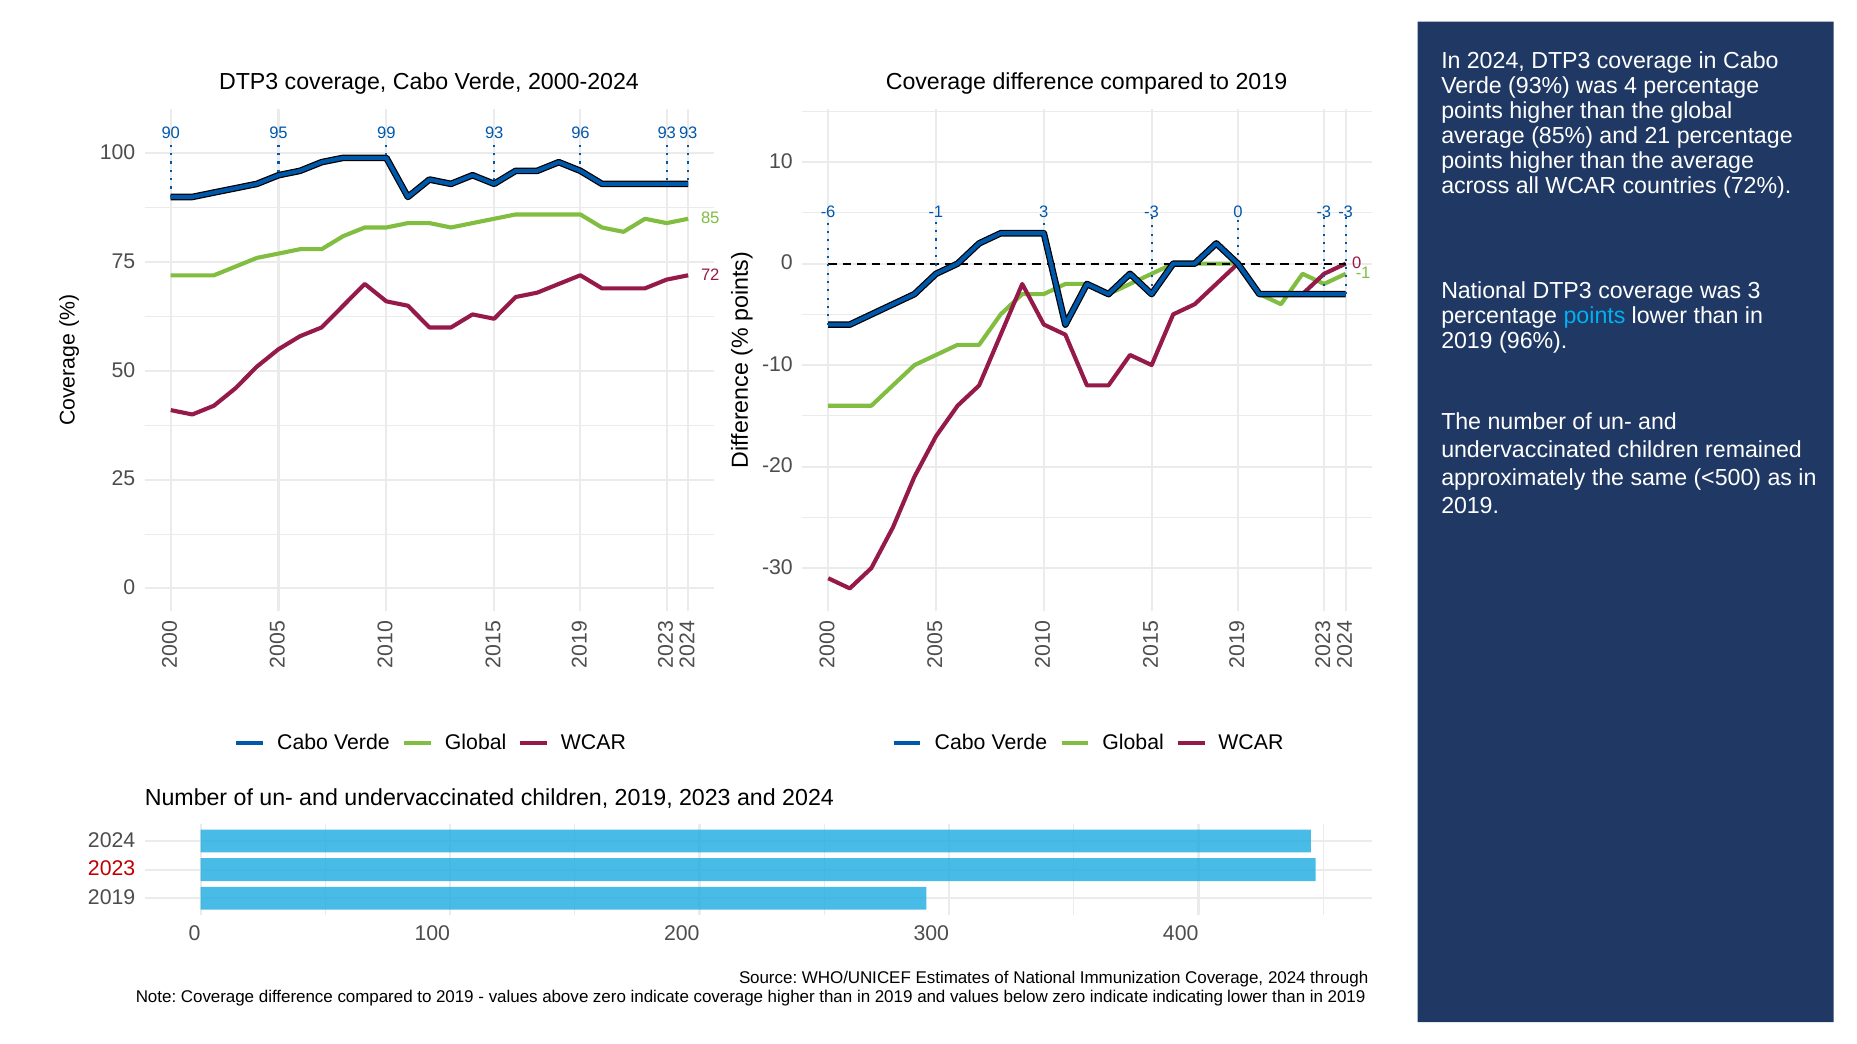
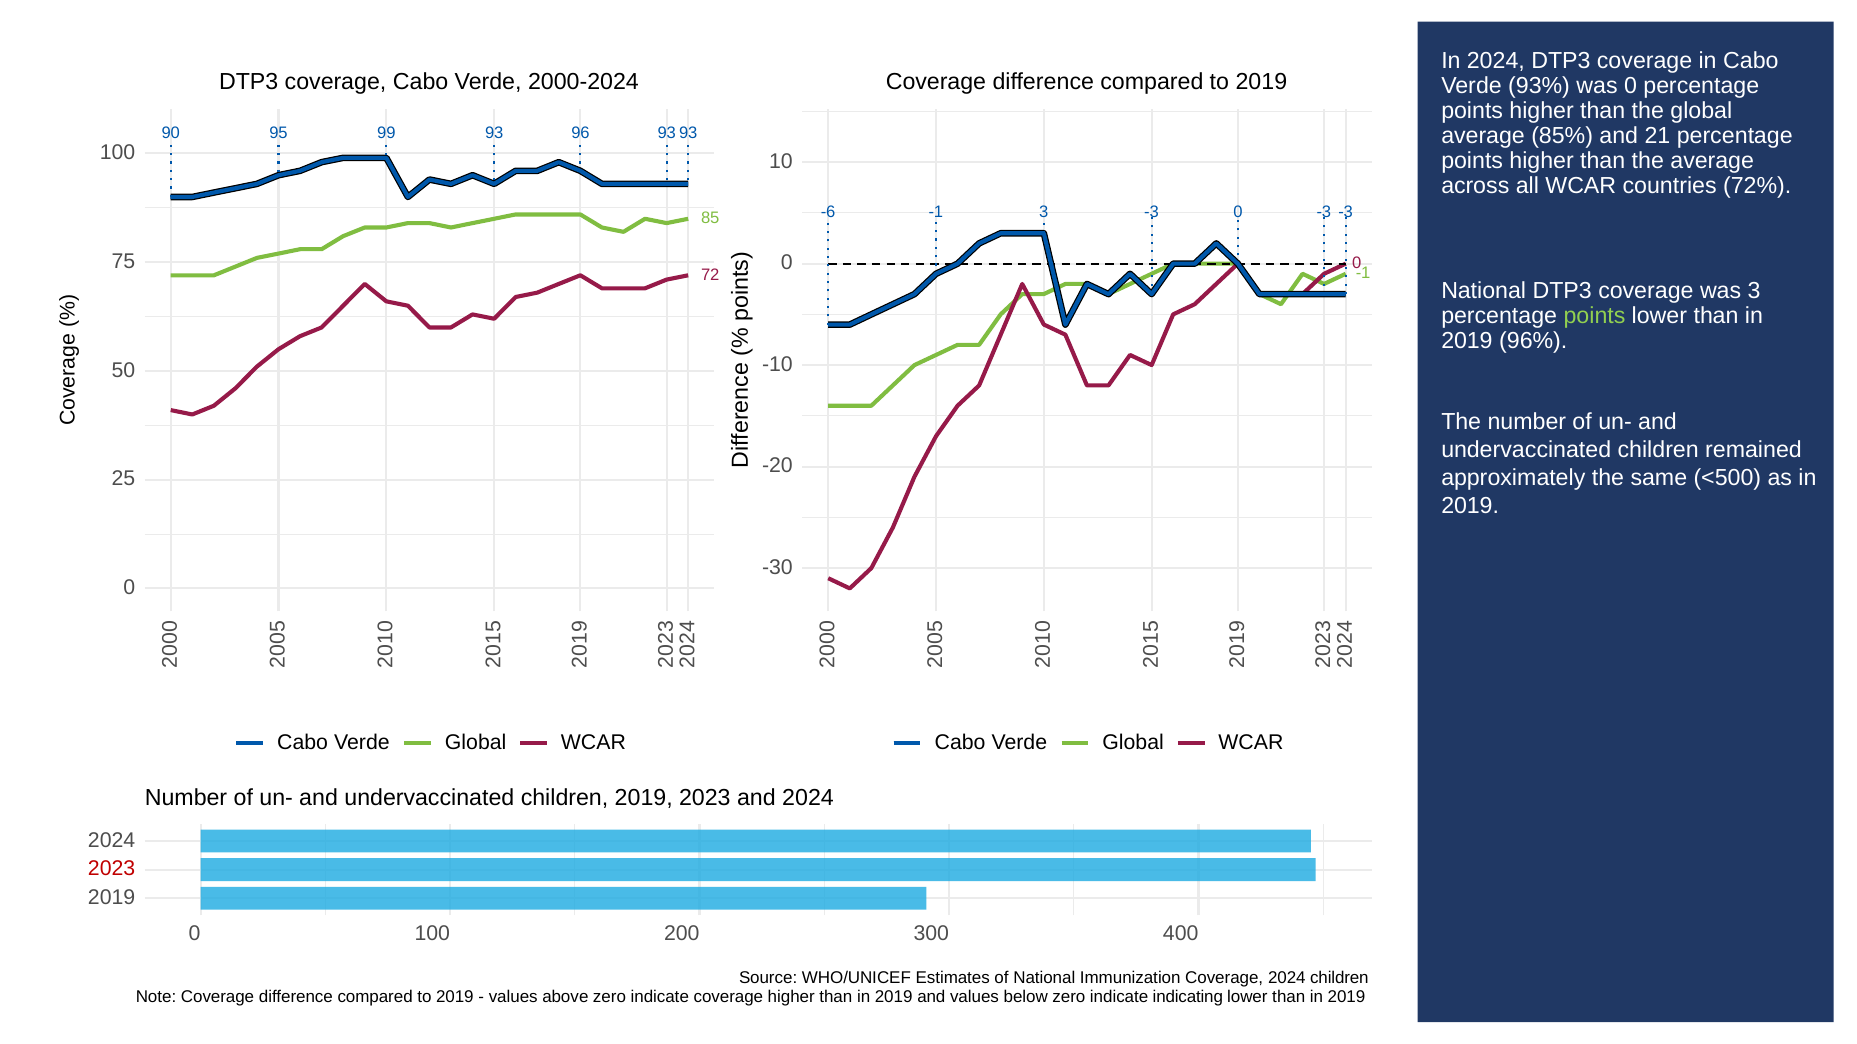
was 4: 4 -> 0
points at (1595, 316) colour: light blue -> light green
2024 through: through -> children
